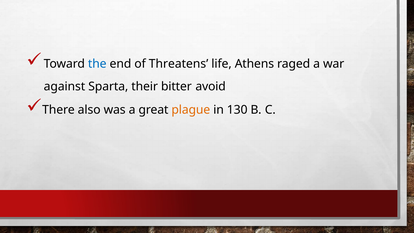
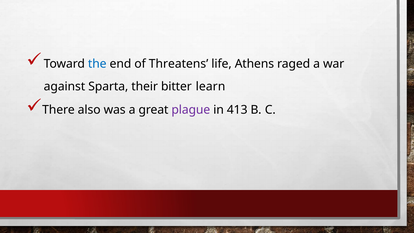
avoid: avoid -> learn
plague colour: orange -> purple
130: 130 -> 413
